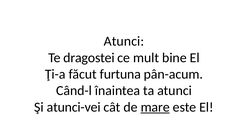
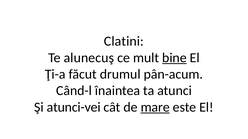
Atunci at (124, 41): Atunci -> Clatini
dragostei: dragostei -> alunecuş
bine underline: none -> present
furtuna: furtuna -> drumul
